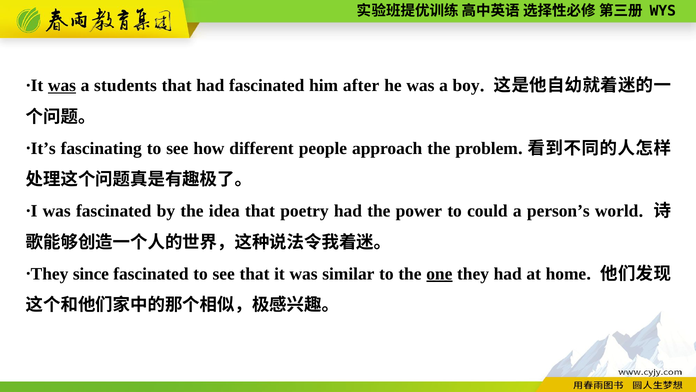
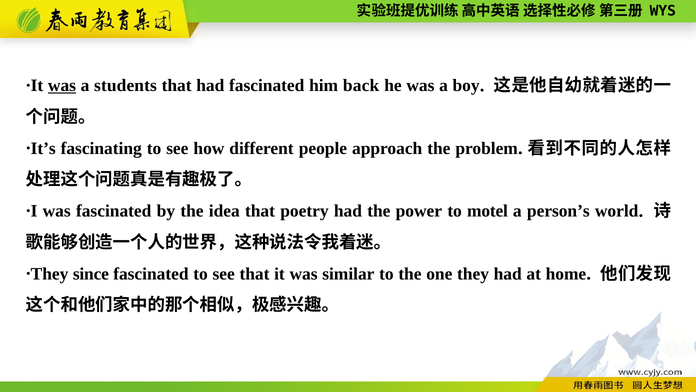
after: after -> back
could: could -> motel
one underline: present -> none
